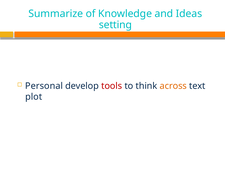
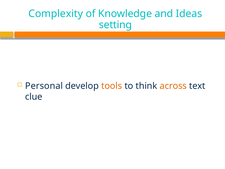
Summarize: Summarize -> Complexity
tools colour: red -> orange
plot: plot -> clue
